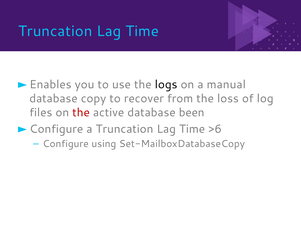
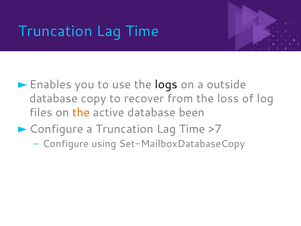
manual: manual -> outside
the at (81, 112) colour: red -> orange
>6: >6 -> >7
